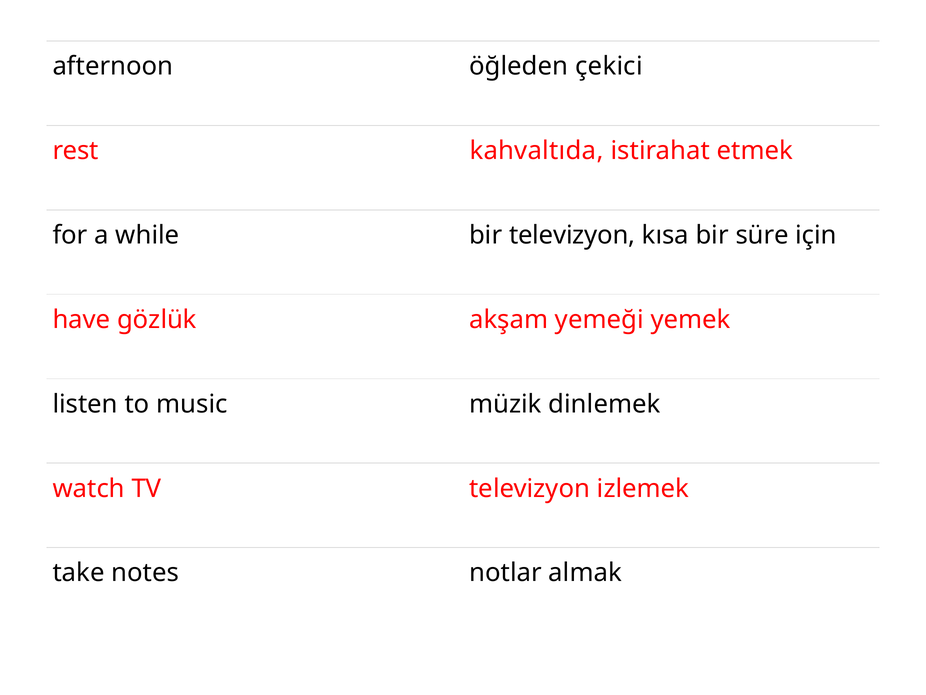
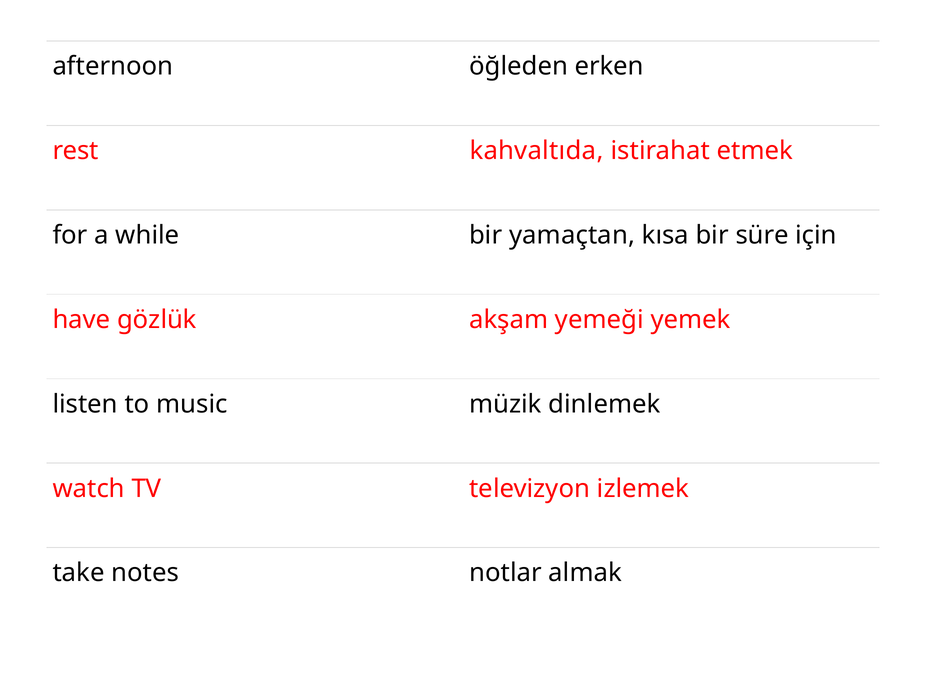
çekici: çekici -> erken
bir televizyon: televizyon -> yamaçtan
